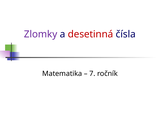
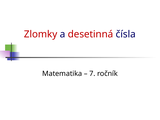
Zlomky colour: purple -> red
